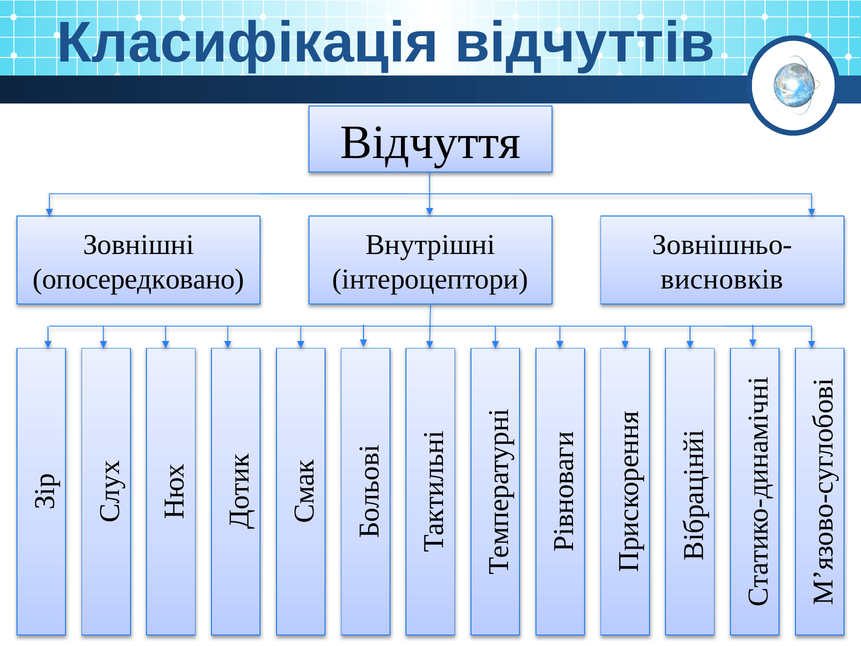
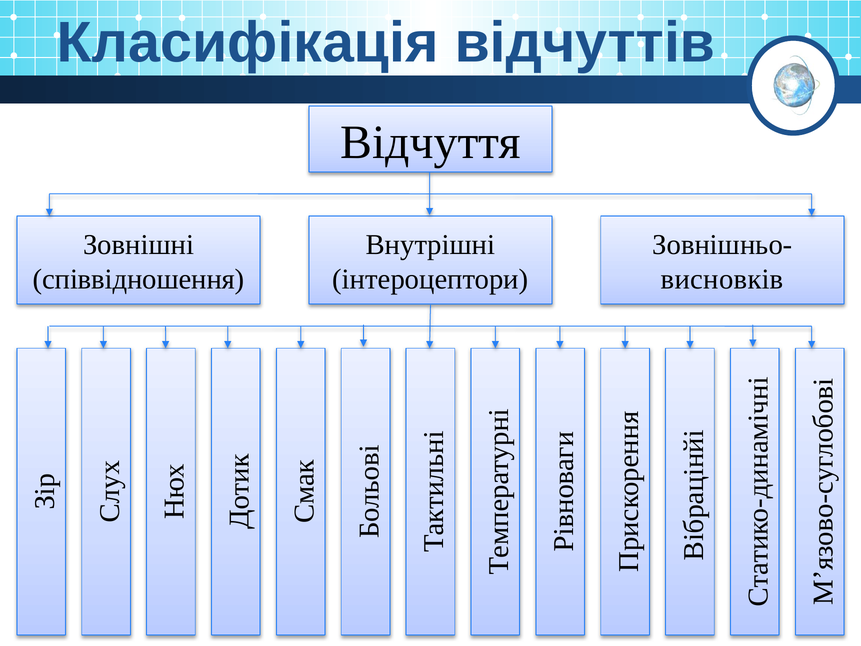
опосередковано: опосередковано -> співвідношення
